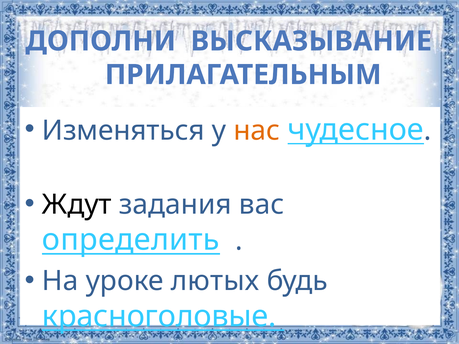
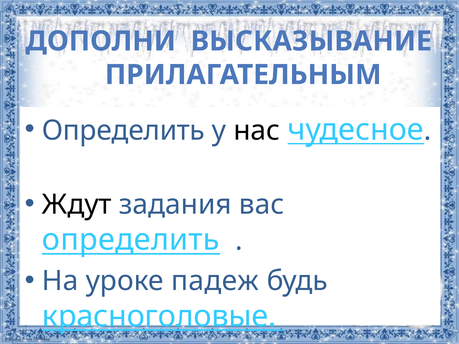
Изменяться at (123, 131): Изменяться -> Определить
нас colour: orange -> black
лютых: лютых -> падеж
